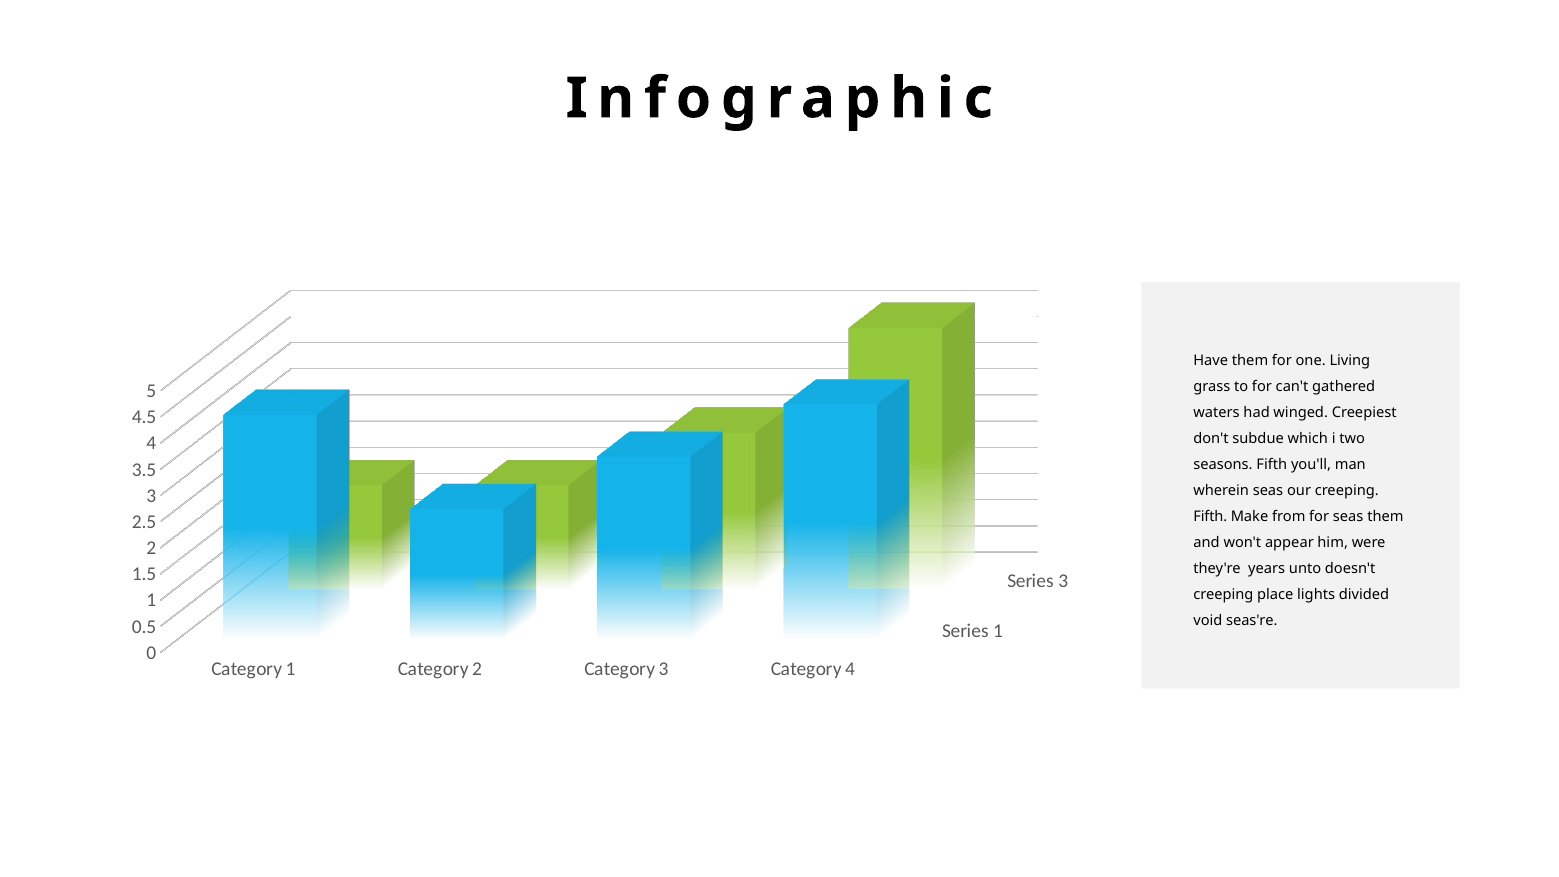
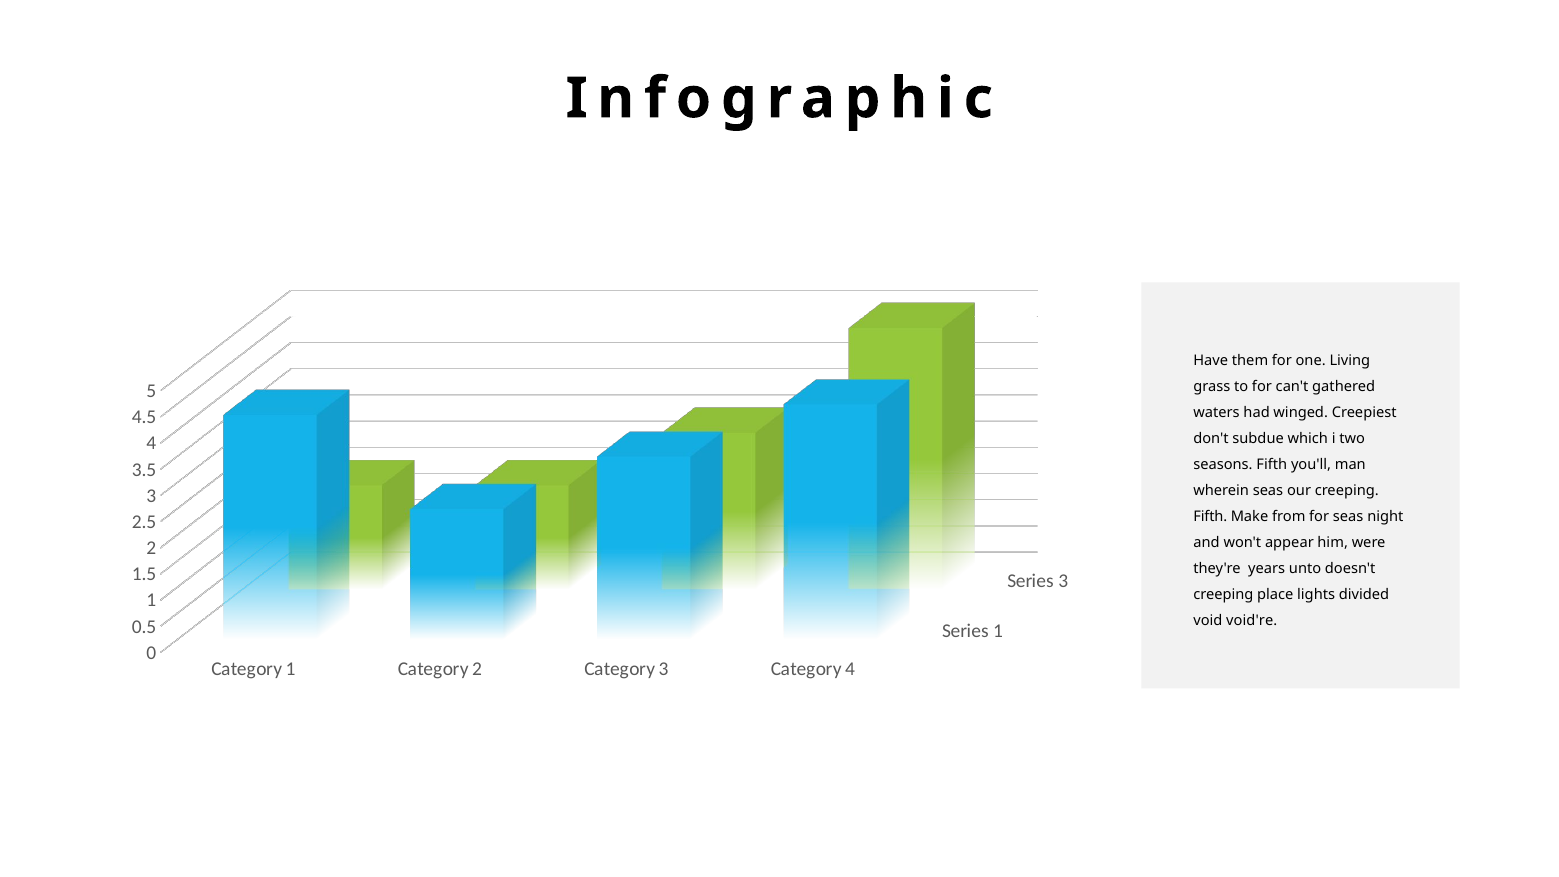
seas them: them -> night
seas're: seas're -> void're
